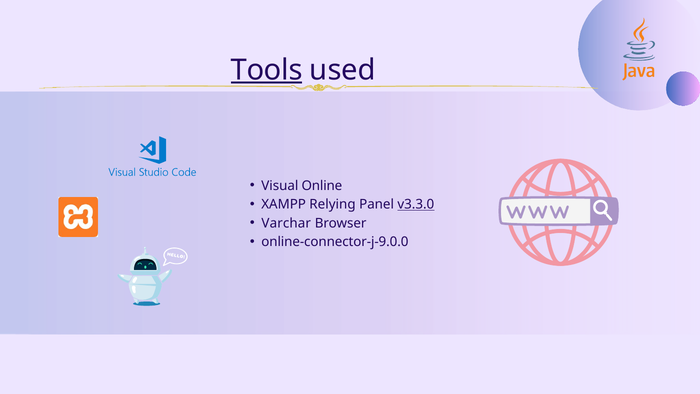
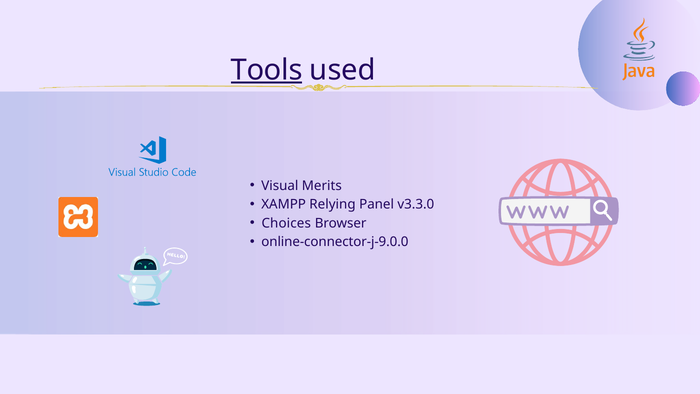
Online: Online -> Merits
v3.3.0 underline: present -> none
Varchar: Varchar -> Choices
